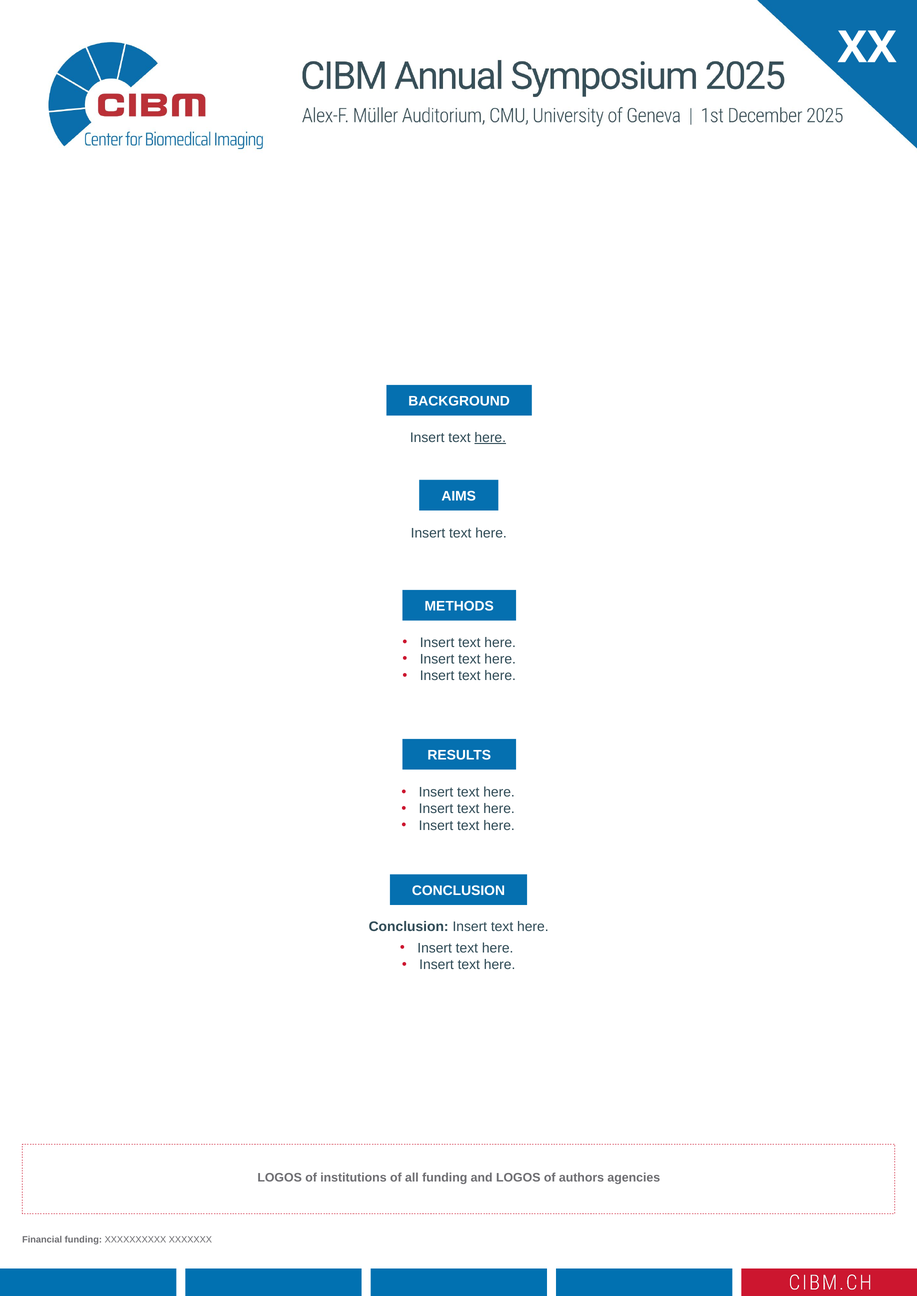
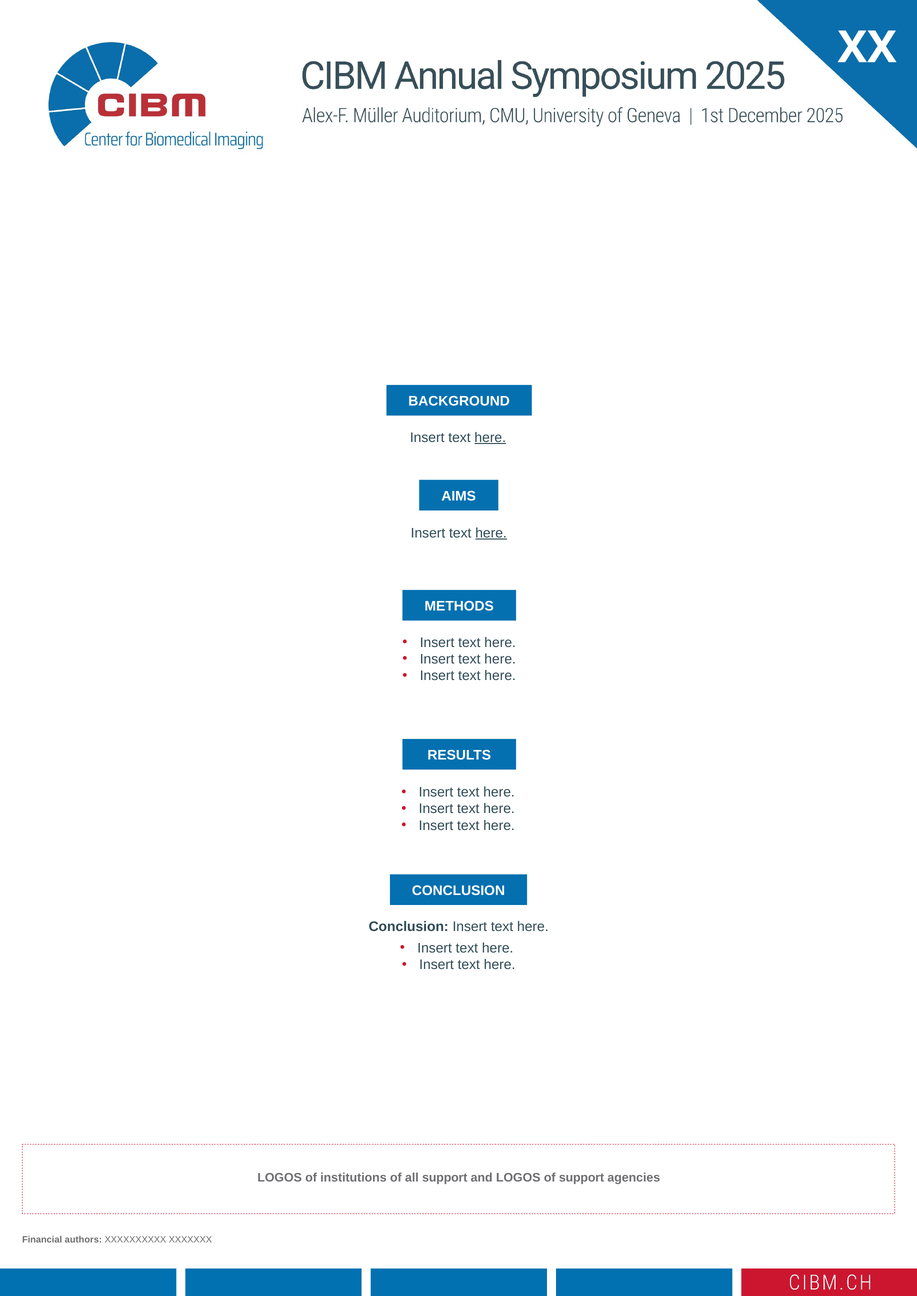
here at (491, 533) underline: none -> present
all funding: funding -> support
of authors: authors -> support
Financial funding: funding -> authors
